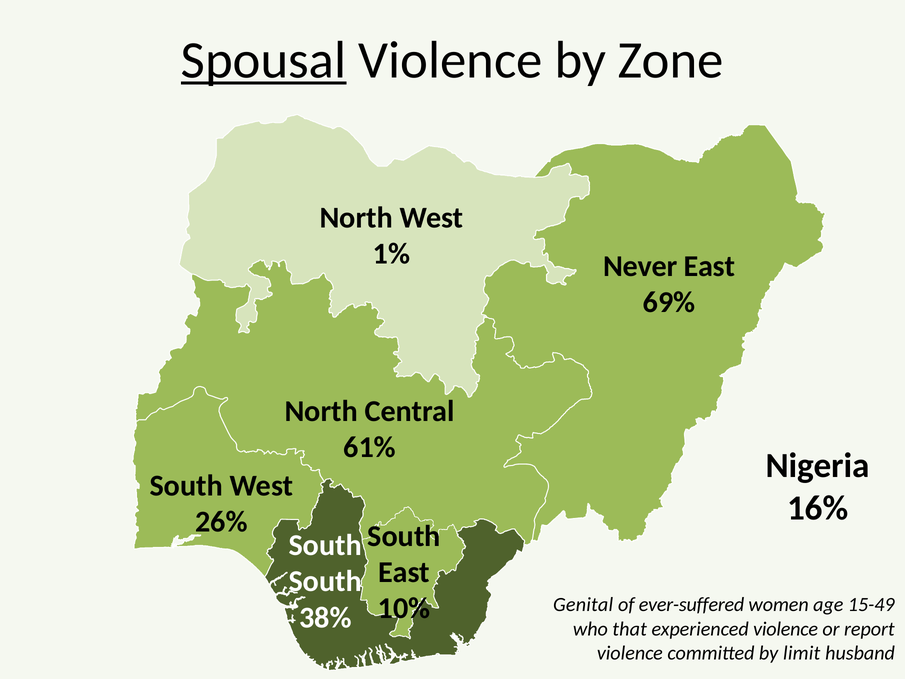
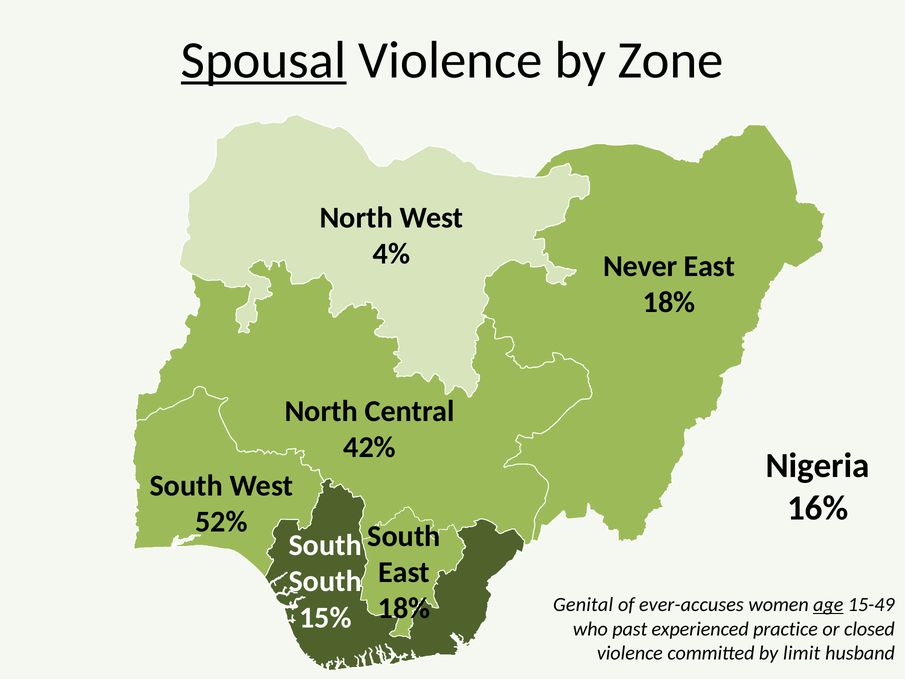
1%: 1% -> 4%
69% at (669, 302): 69% -> 18%
61%: 61% -> 42%
26%: 26% -> 52%
10% at (404, 608): 10% -> 18%
ever-suffered: ever-suffered -> ever-accuses
age underline: none -> present
38%: 38% -> 15%
that: that -> past
experienced violence: violence -> practice
report: report -> closed
